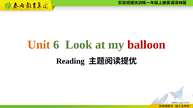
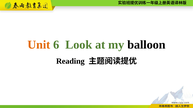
balloon colour: red -> black
